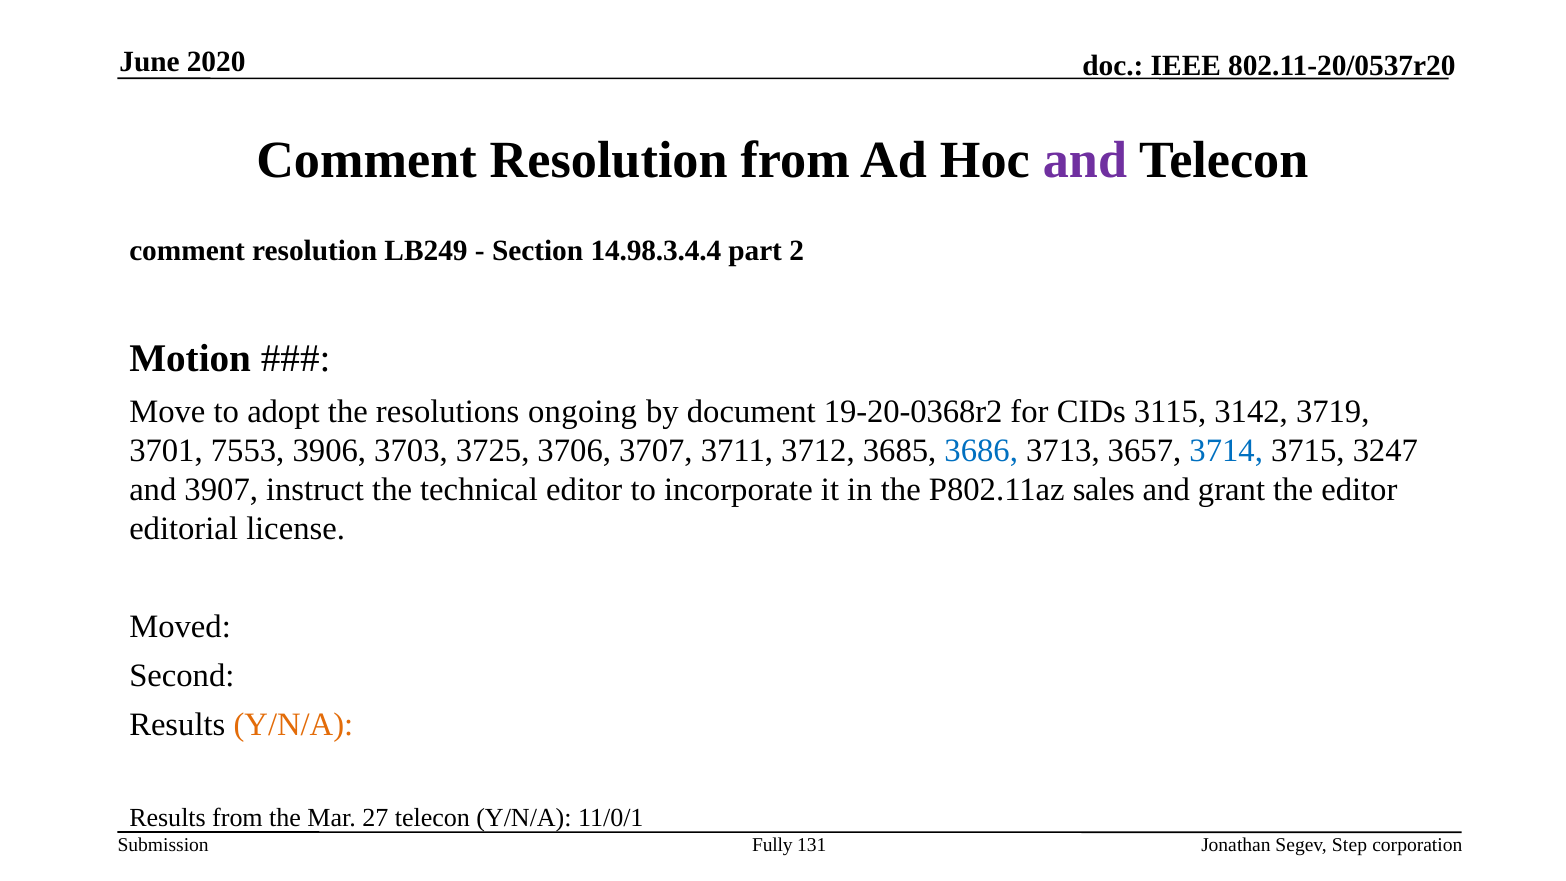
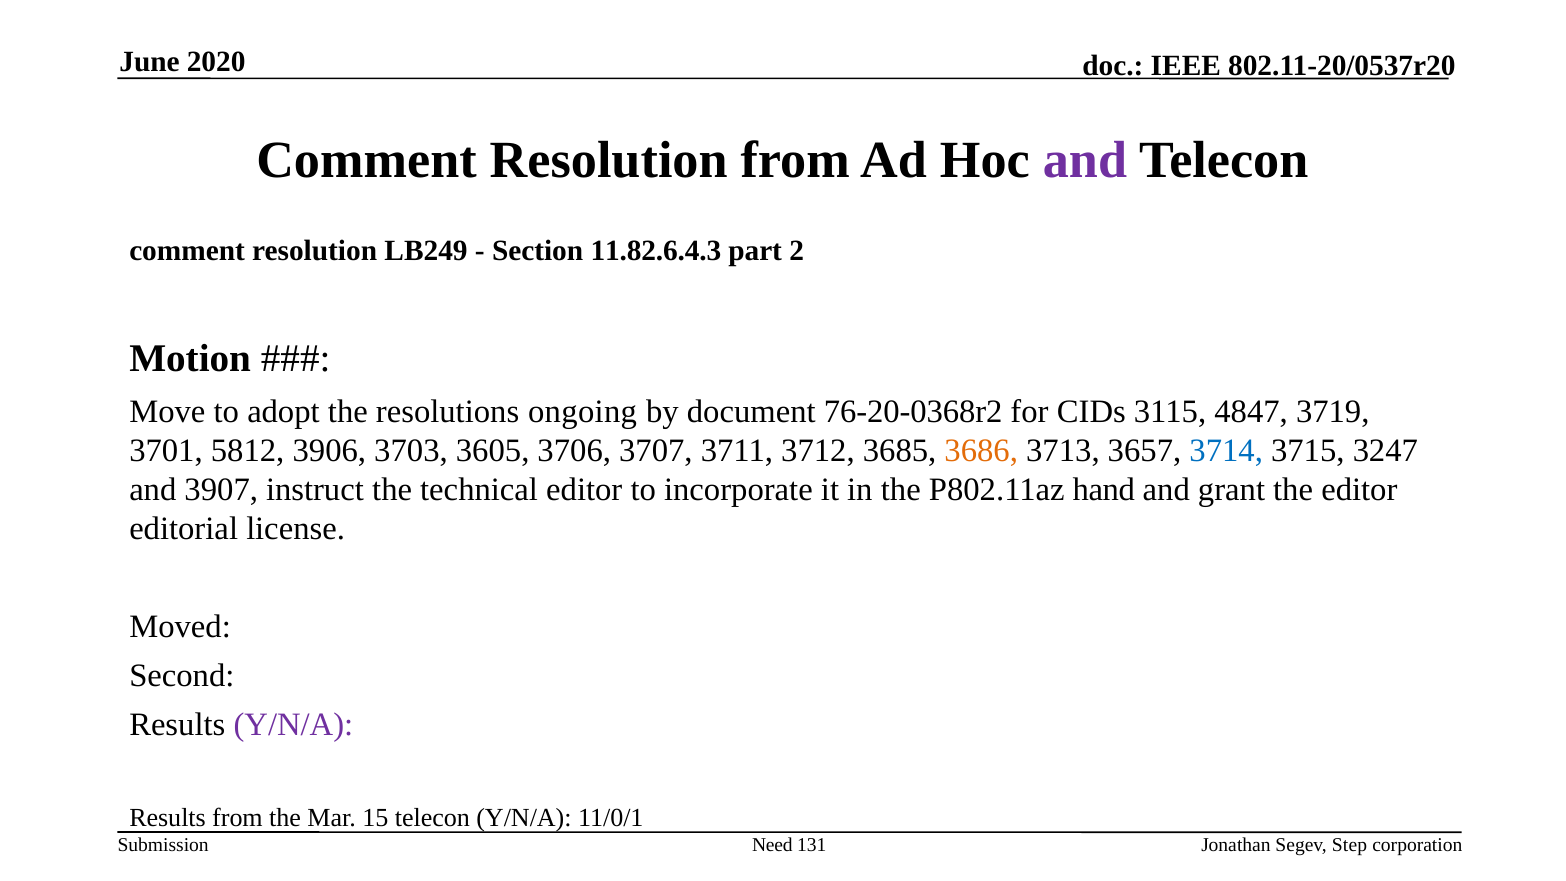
14.98.3.4.4: 14.98.3.4.4 -> 11.82.6.4.3
19-20-0368r2: 19-20-0368r2 -> 76-20-0368r2
3142: 3142 -> 4847
7553: 7553 -> 5812
3725: 3725 -> 3605
3686 colour: blue -> orange
sales: sales -> hand
Y/N/A at (293, 725) colour: orange -> purple
27: 27 -> 15
Fully: Fully -> Need
